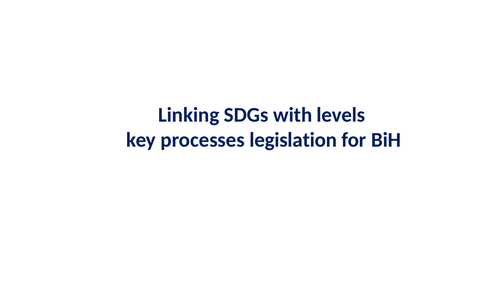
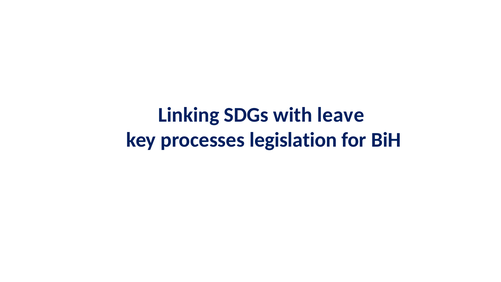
levels: levels -> leave
